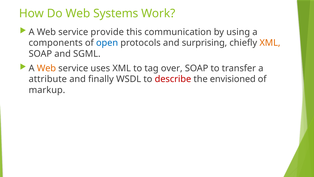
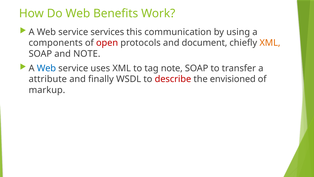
Systems: Systems -> Benefits
provide: provide -> services
open colour: blue -> red
surprising: surprising -> document
and SGML: SGML -> NOTE
Web at (46, 68) colour: orange -> blue
tag over: over -> note
